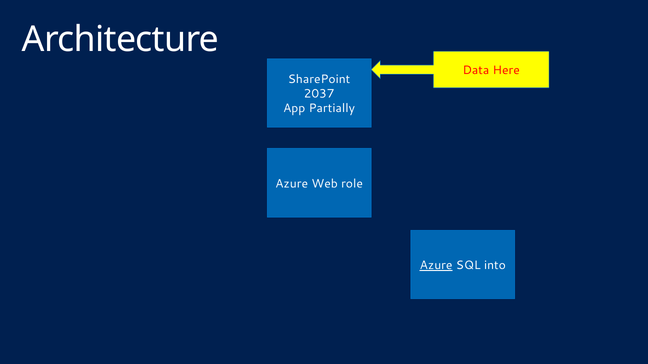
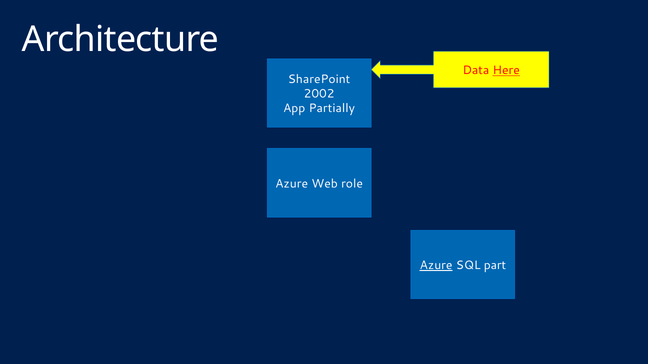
Here underline: none -> present
2037: 2037 -> 2002
into: into -> part
